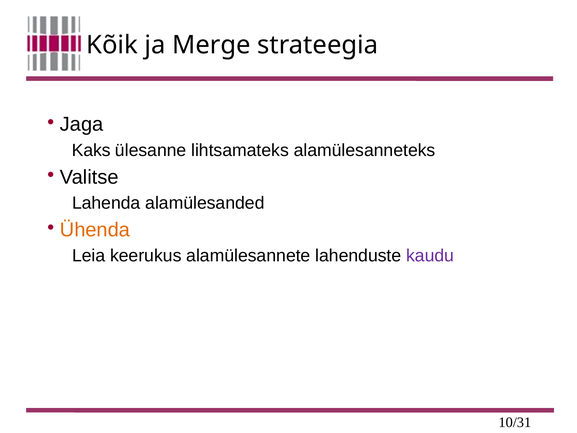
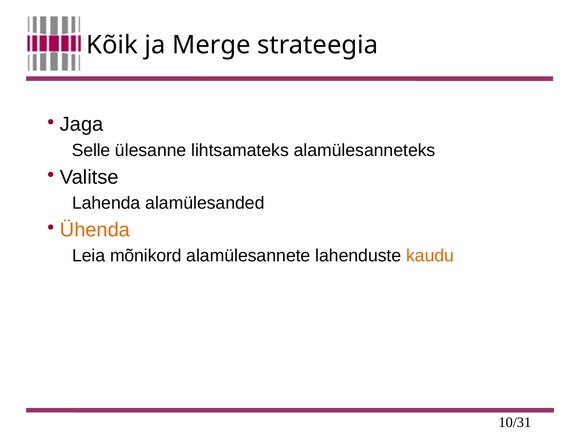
Kaks: Kaks -> Selle
keerukus: keerukus -> mõnikord
kaudu colour: purple -> orange
